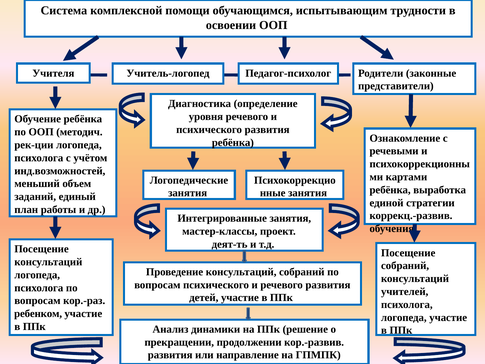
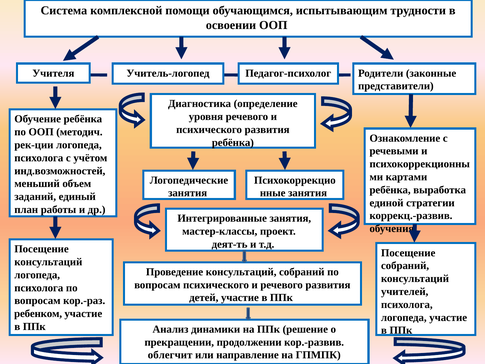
развития at (170, 355): развития -> облегчит
